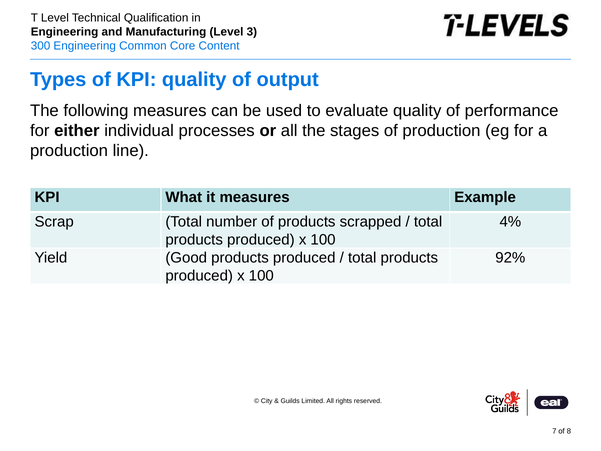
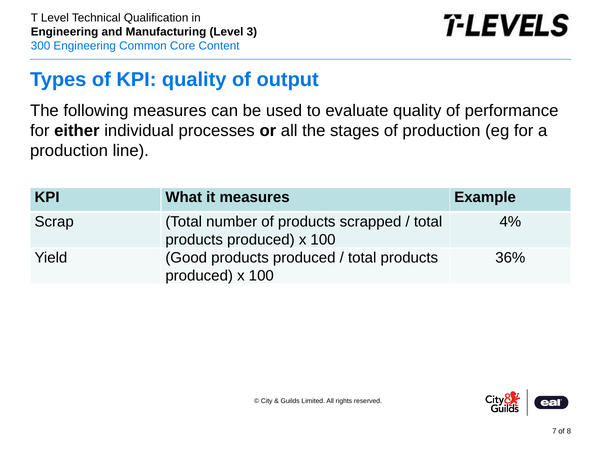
92%: 92% -> 36%
